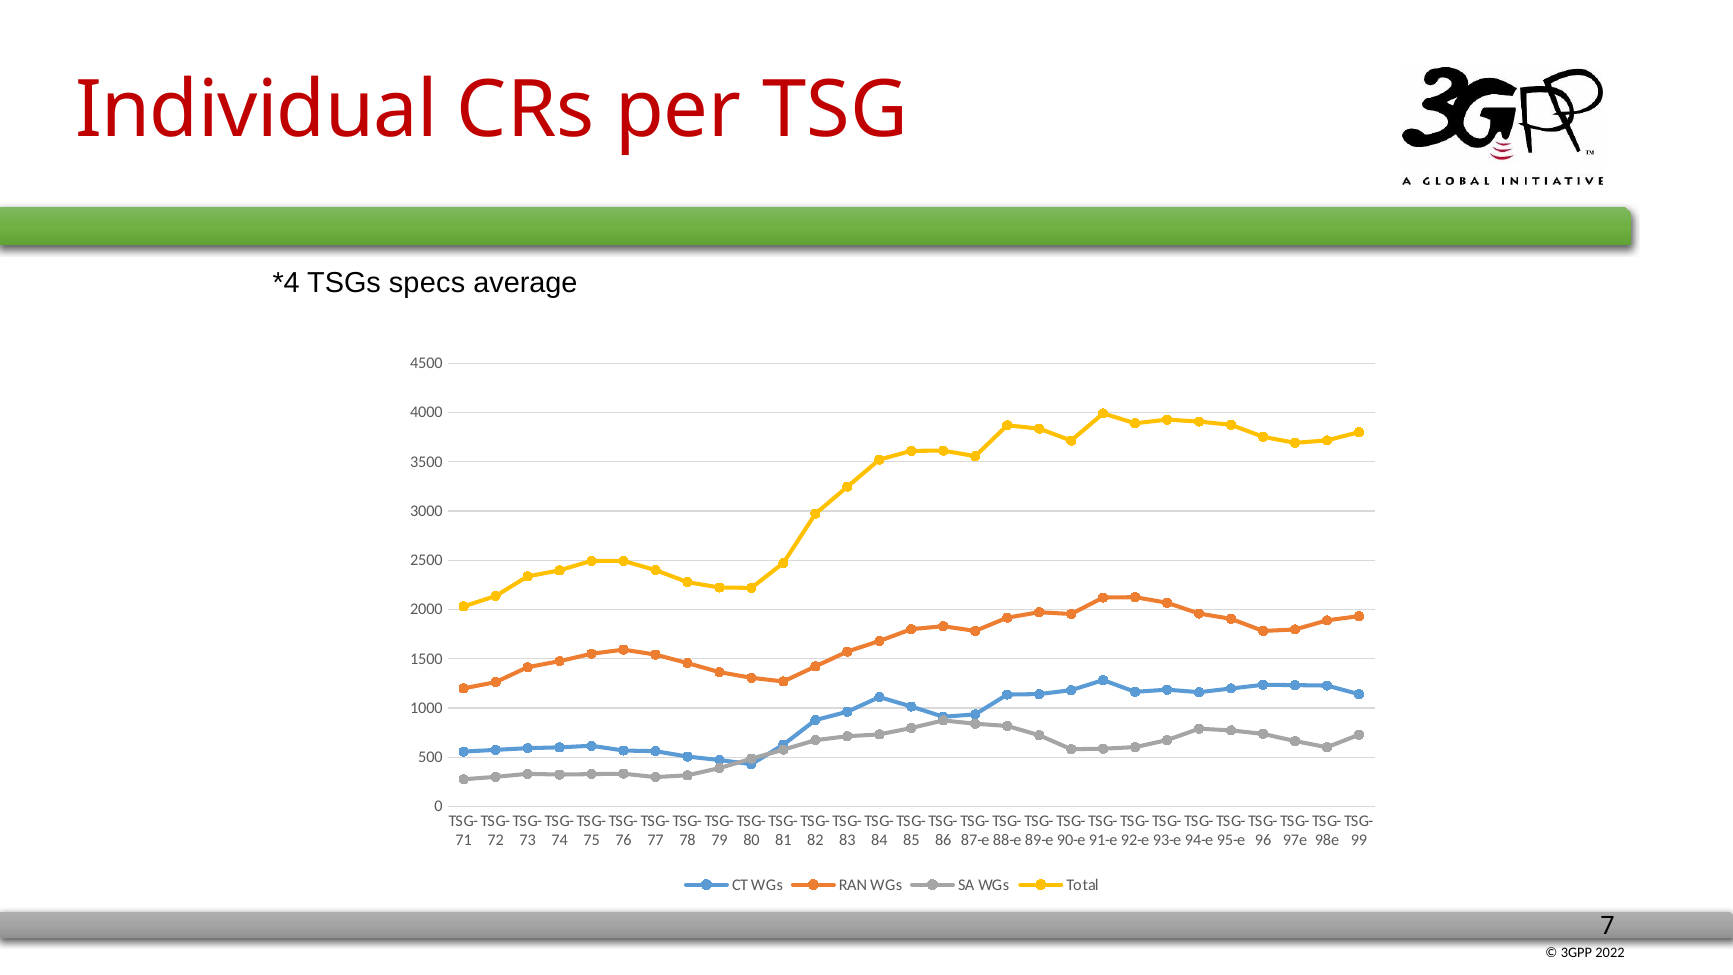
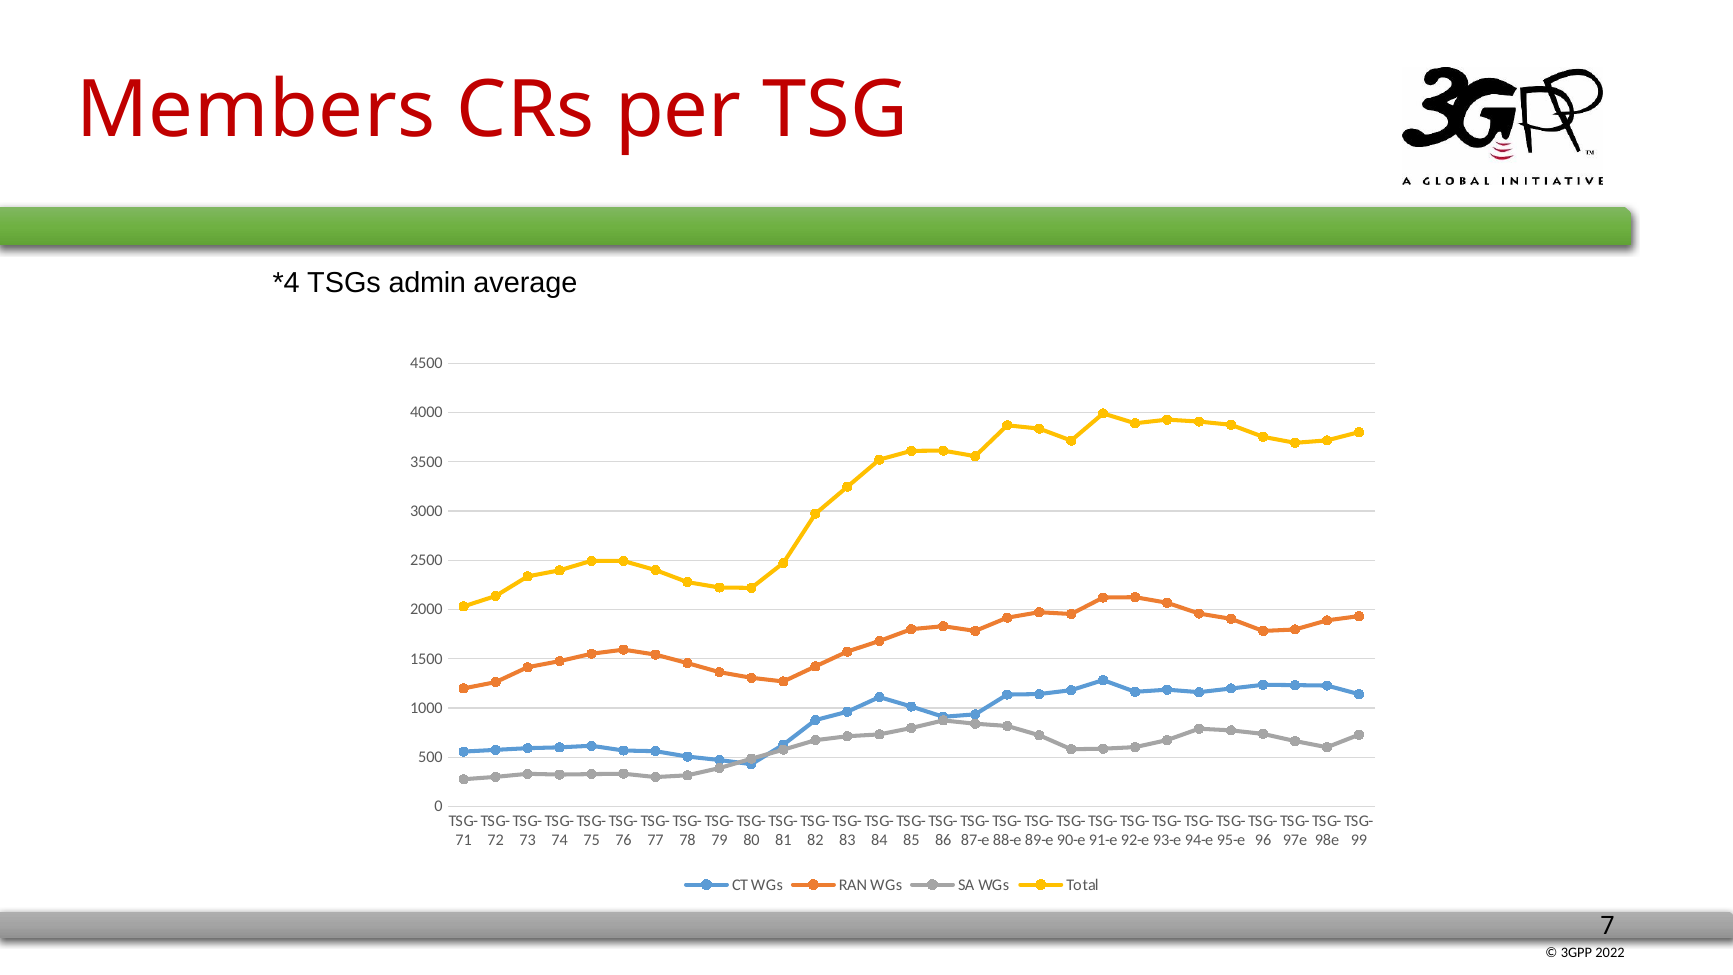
Individual: Individual -> Members
specs: specs -> admin
